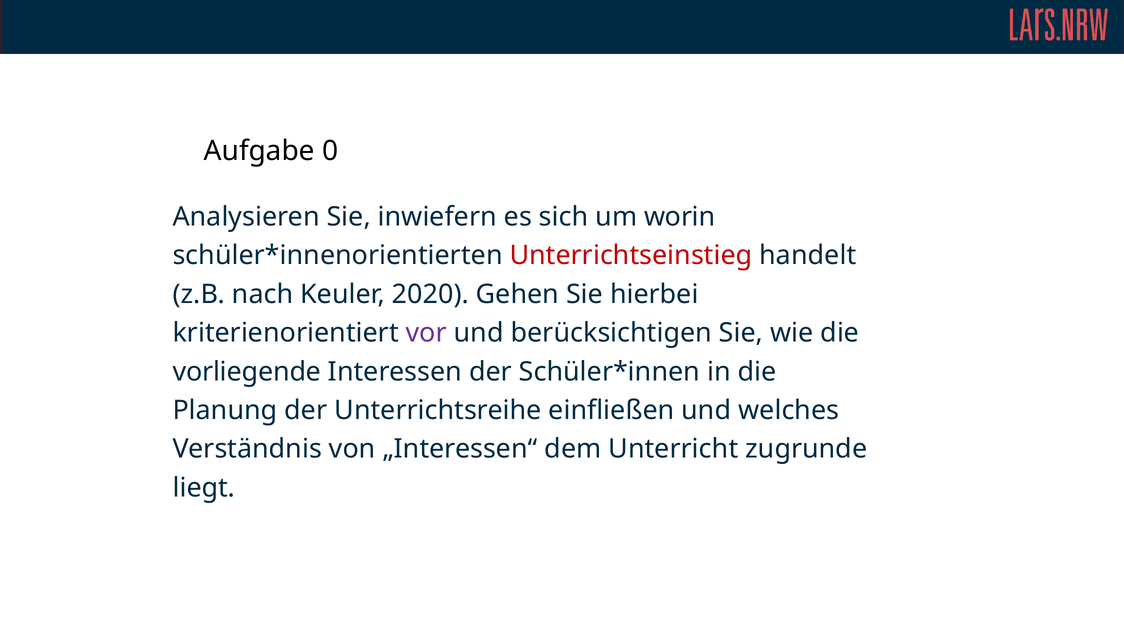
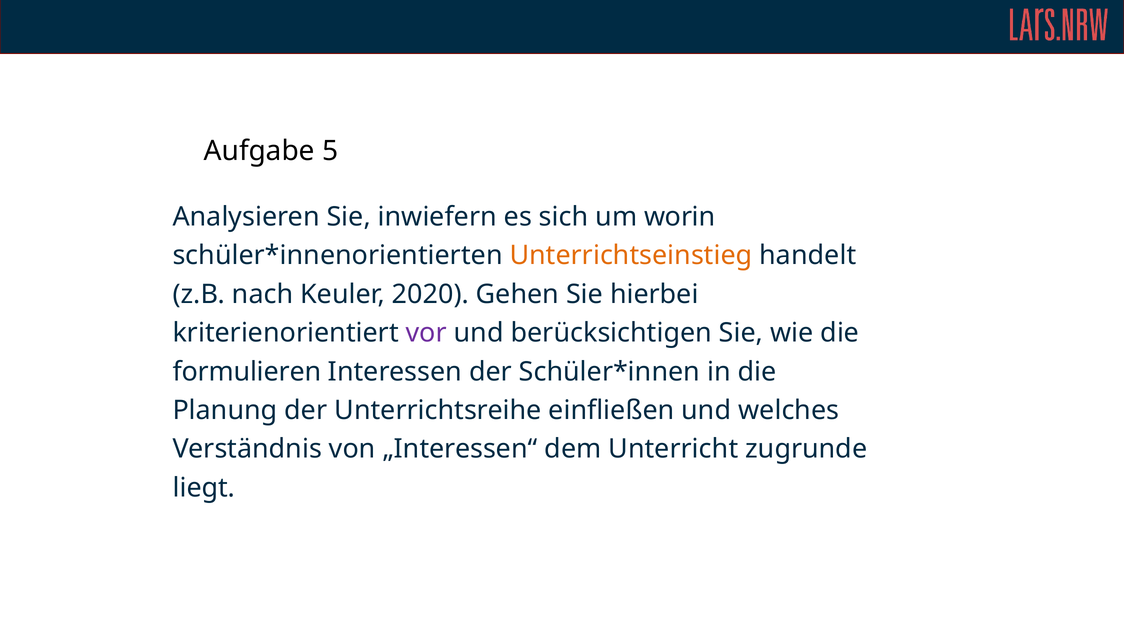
0: 0 -> 5
Unterrichtseinstieg colour: red -> orange
vorliegende: vorliegende -> formulieren
